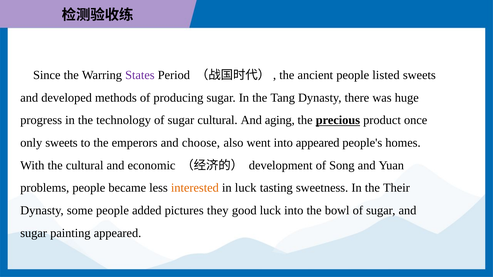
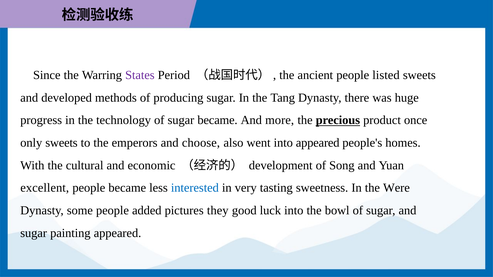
sugar cultural: cultural -> became
aging: aging -> more
problems: problems -> excellent
interested colour: orange -> blue
in luck: luck -> very
Their: Their -> Were
